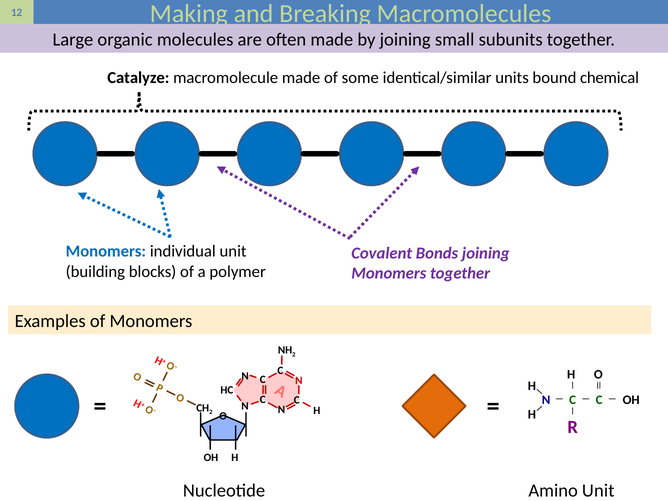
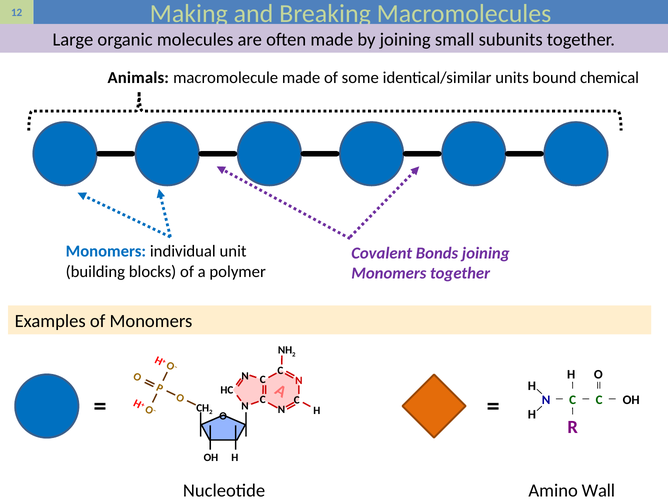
Catalyze: Catalyze -> Animals
Amino Unit: Unit -> Wall
